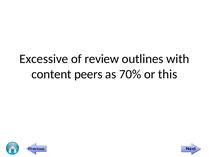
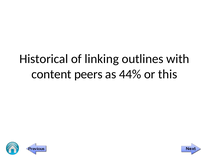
Excessive: Excessive -> Historical
review: review -> linking
70%: 70% -> 44%
